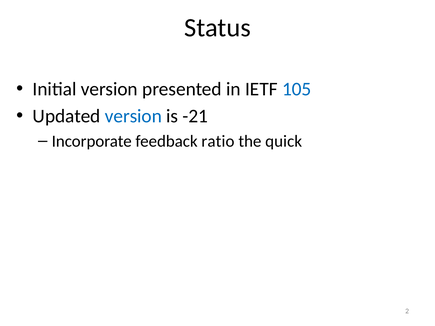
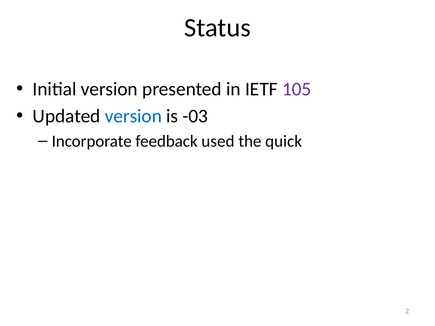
105 colour: blue -> purple
-21: -21 -> -03
ratio: ratio -> used
